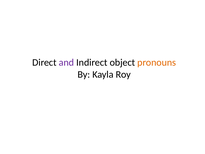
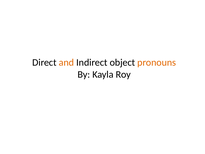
and colour: purple -> orange
